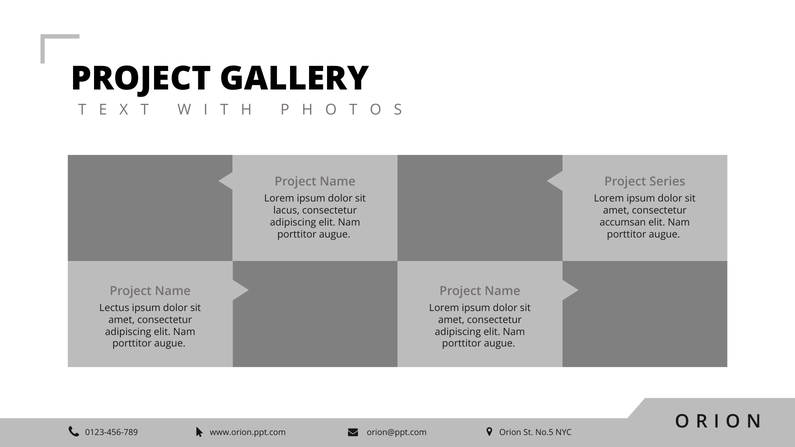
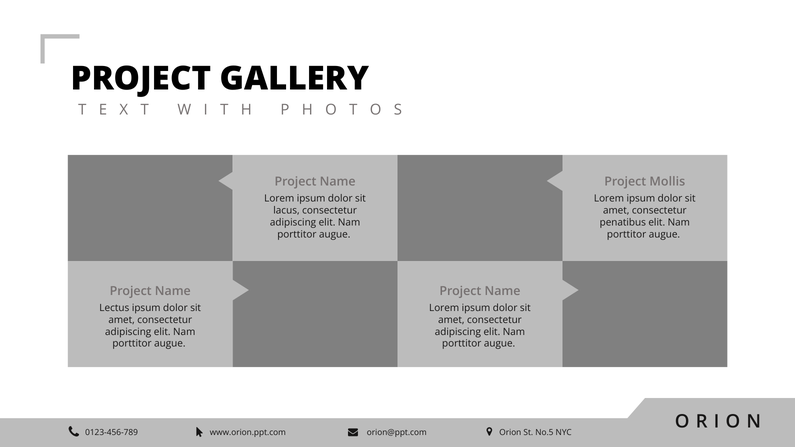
Series: Series -> Mollis
accumsan: accumsan -> penatibus
